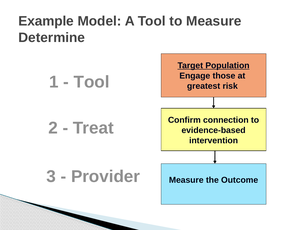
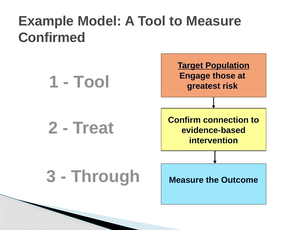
Determine: Determine -> Confirmed
Provider: Provider -> Through
